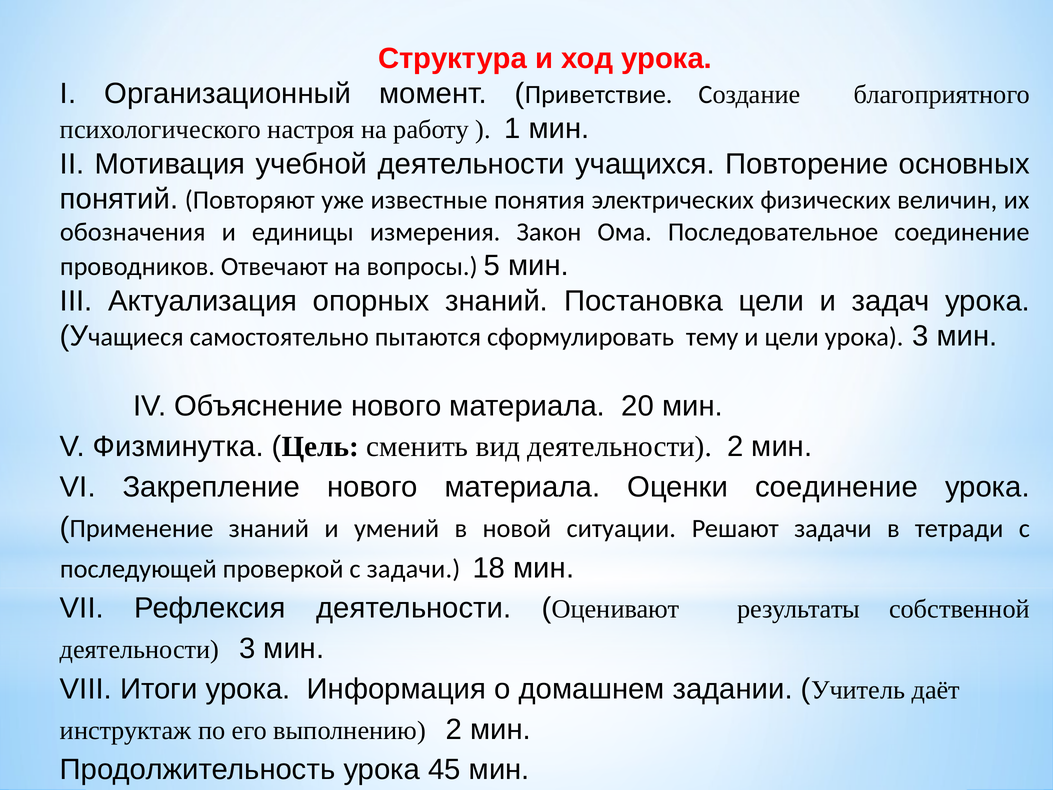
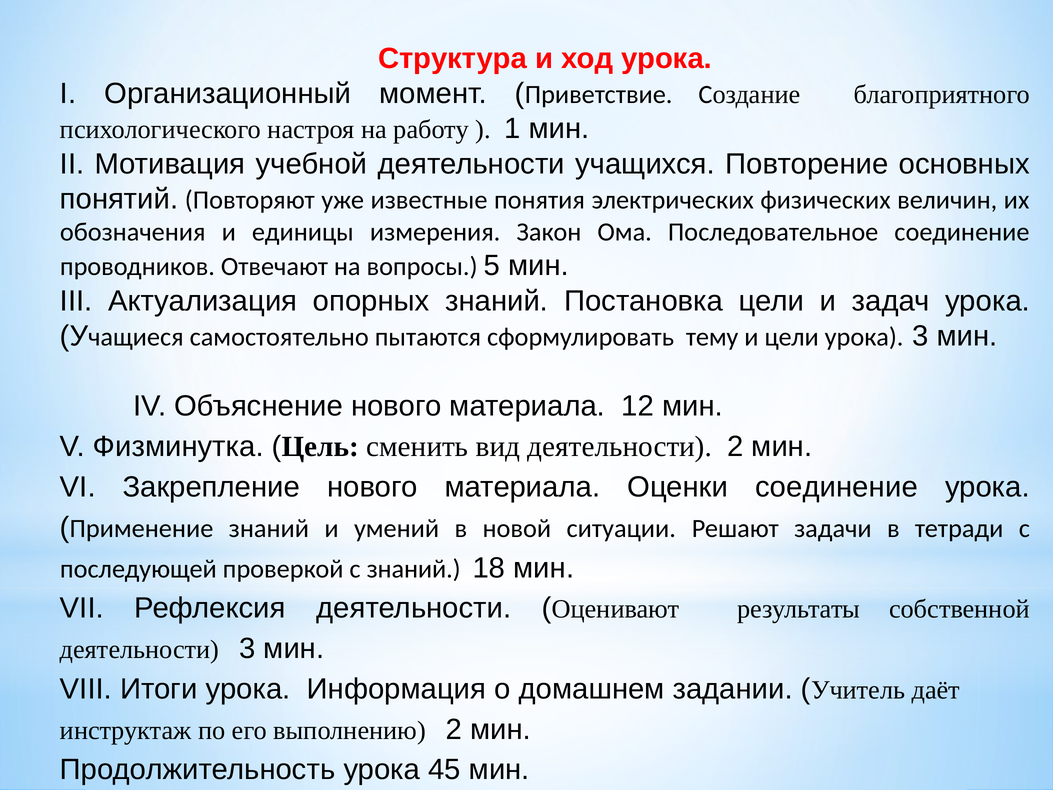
20: 20 -> 12
с задачи: задачи -> знаний
